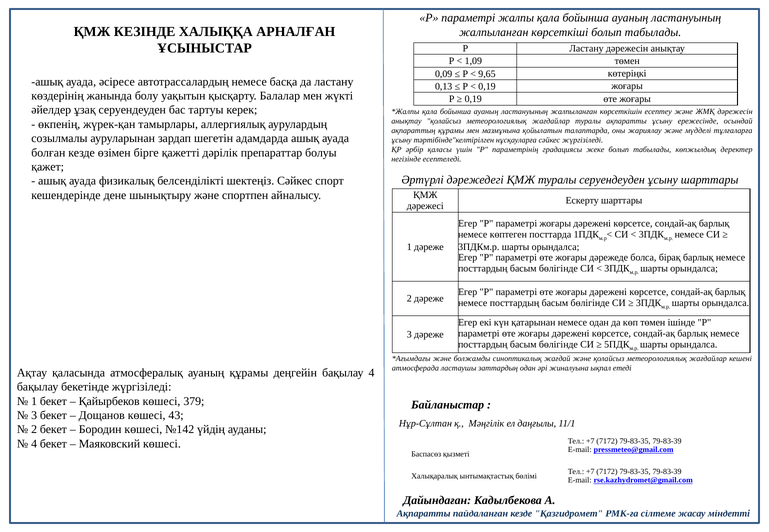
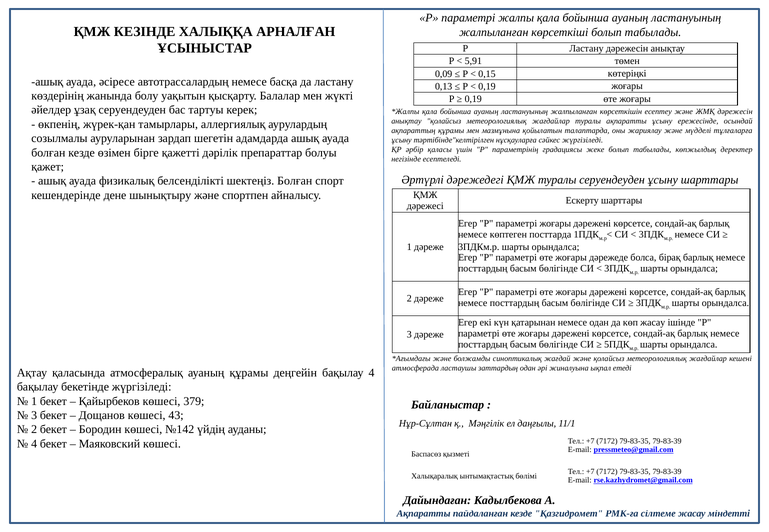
1,09: 1,09 -> 5,91
9,65: 9,65 -> 0,15
шектеңіз Сәйкес: Сәйкес -> Болған
көп төмен: төмен -> жасау
